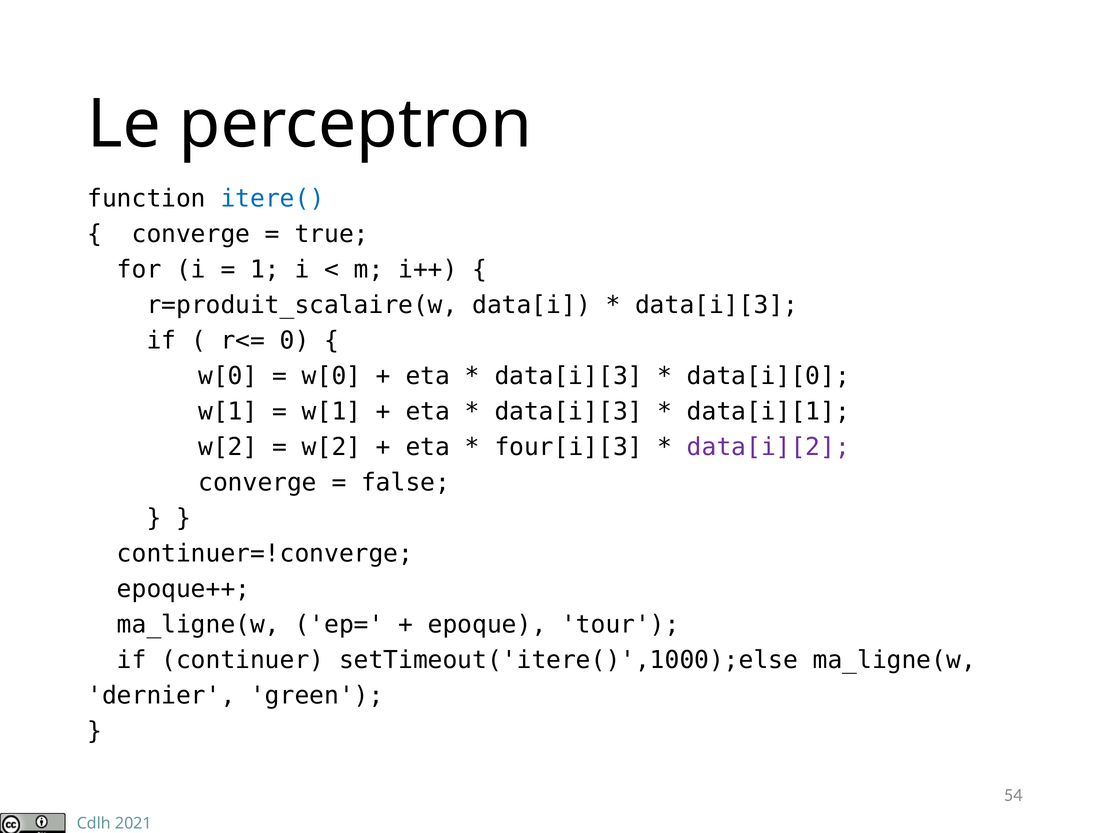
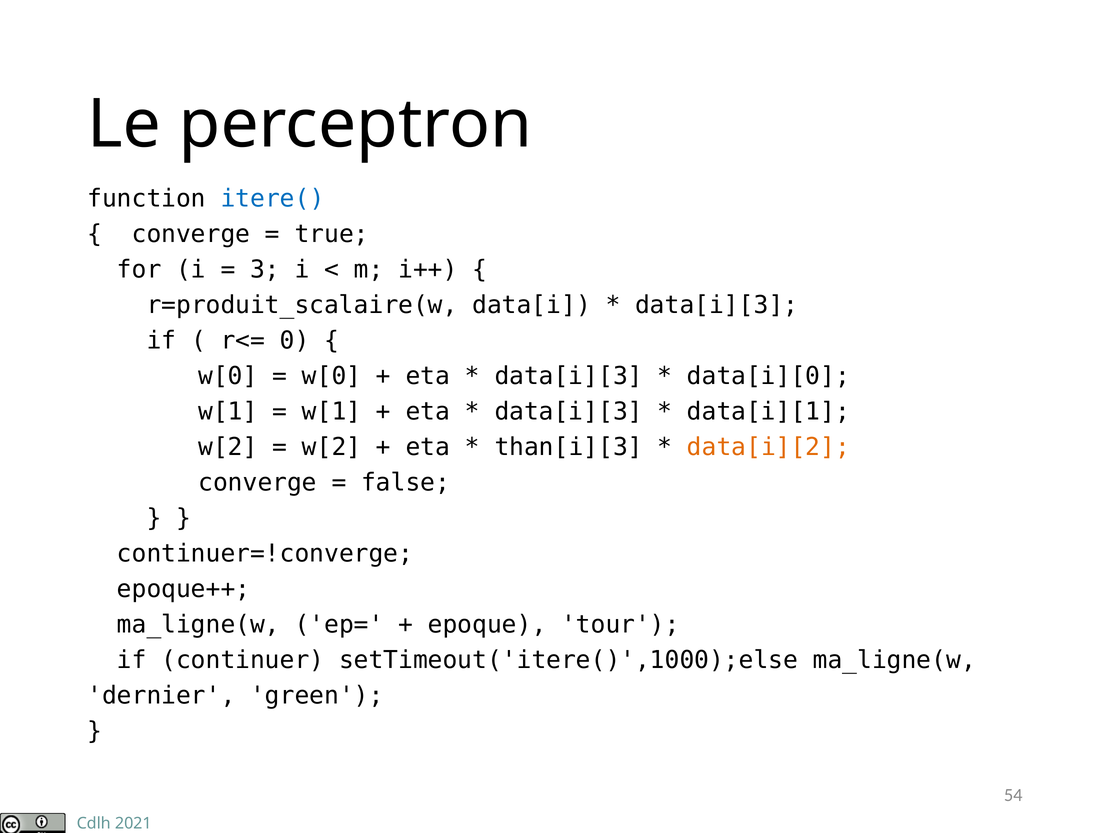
1: 1 -> 3
four[i][3: four[i][3 -> than[i][3
data[i][2 colour: purple -> orange
